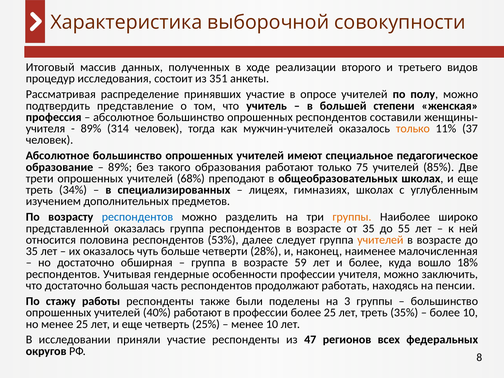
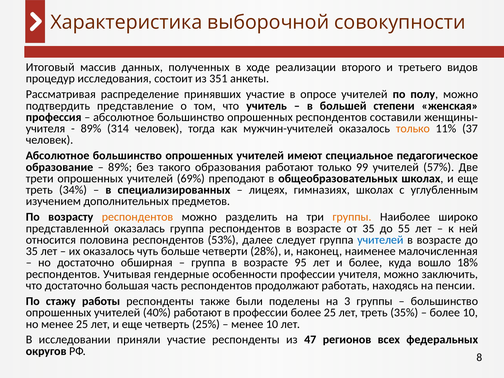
75: 75 -> 99
85%: 85% -> 57%
68%: 68% -> 69%
респондентов at (138, 217) colour: blue -> orange
учителей at (380, 240) colour: orange -> blue
59: 59 -> 95
